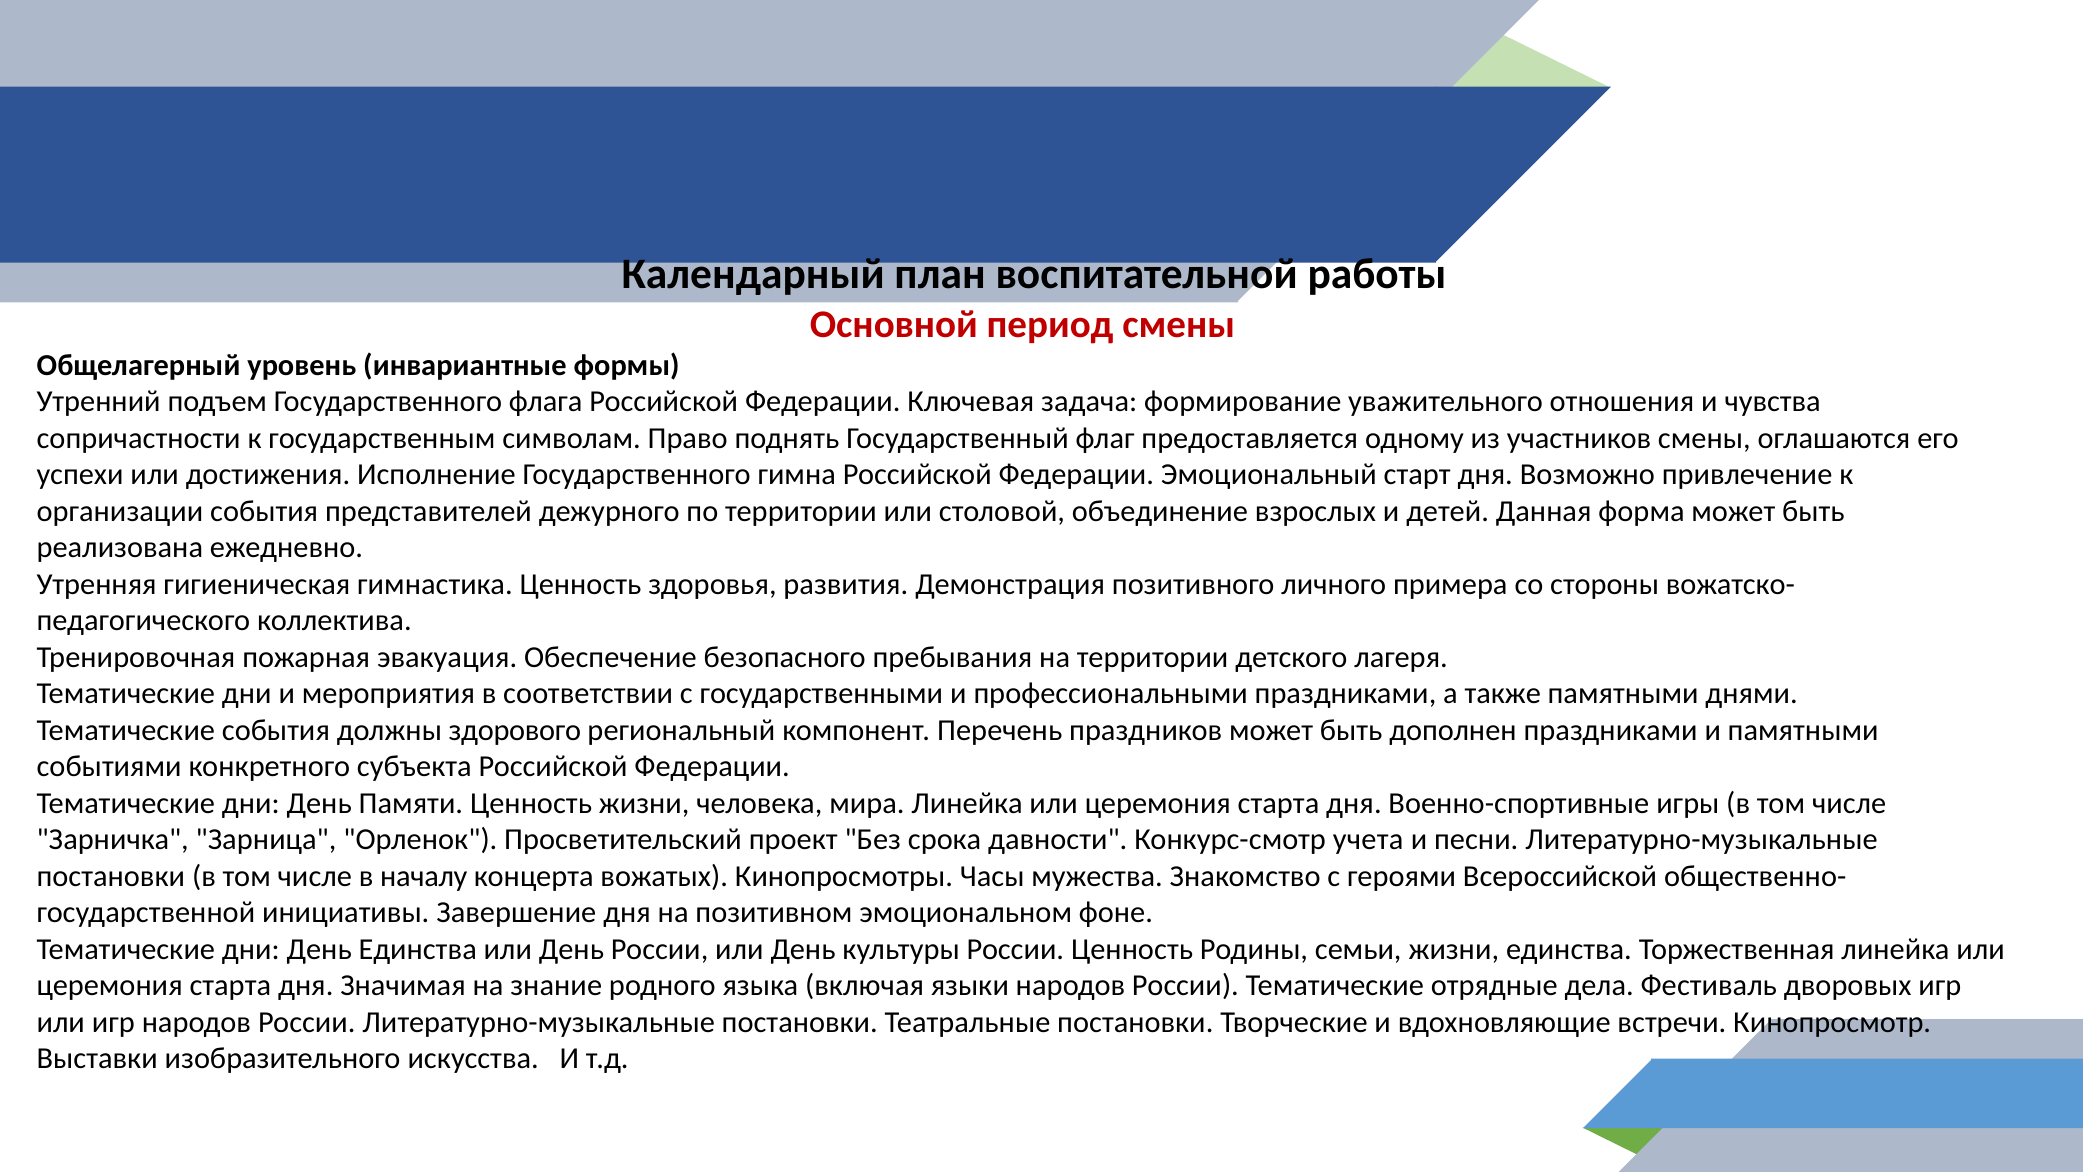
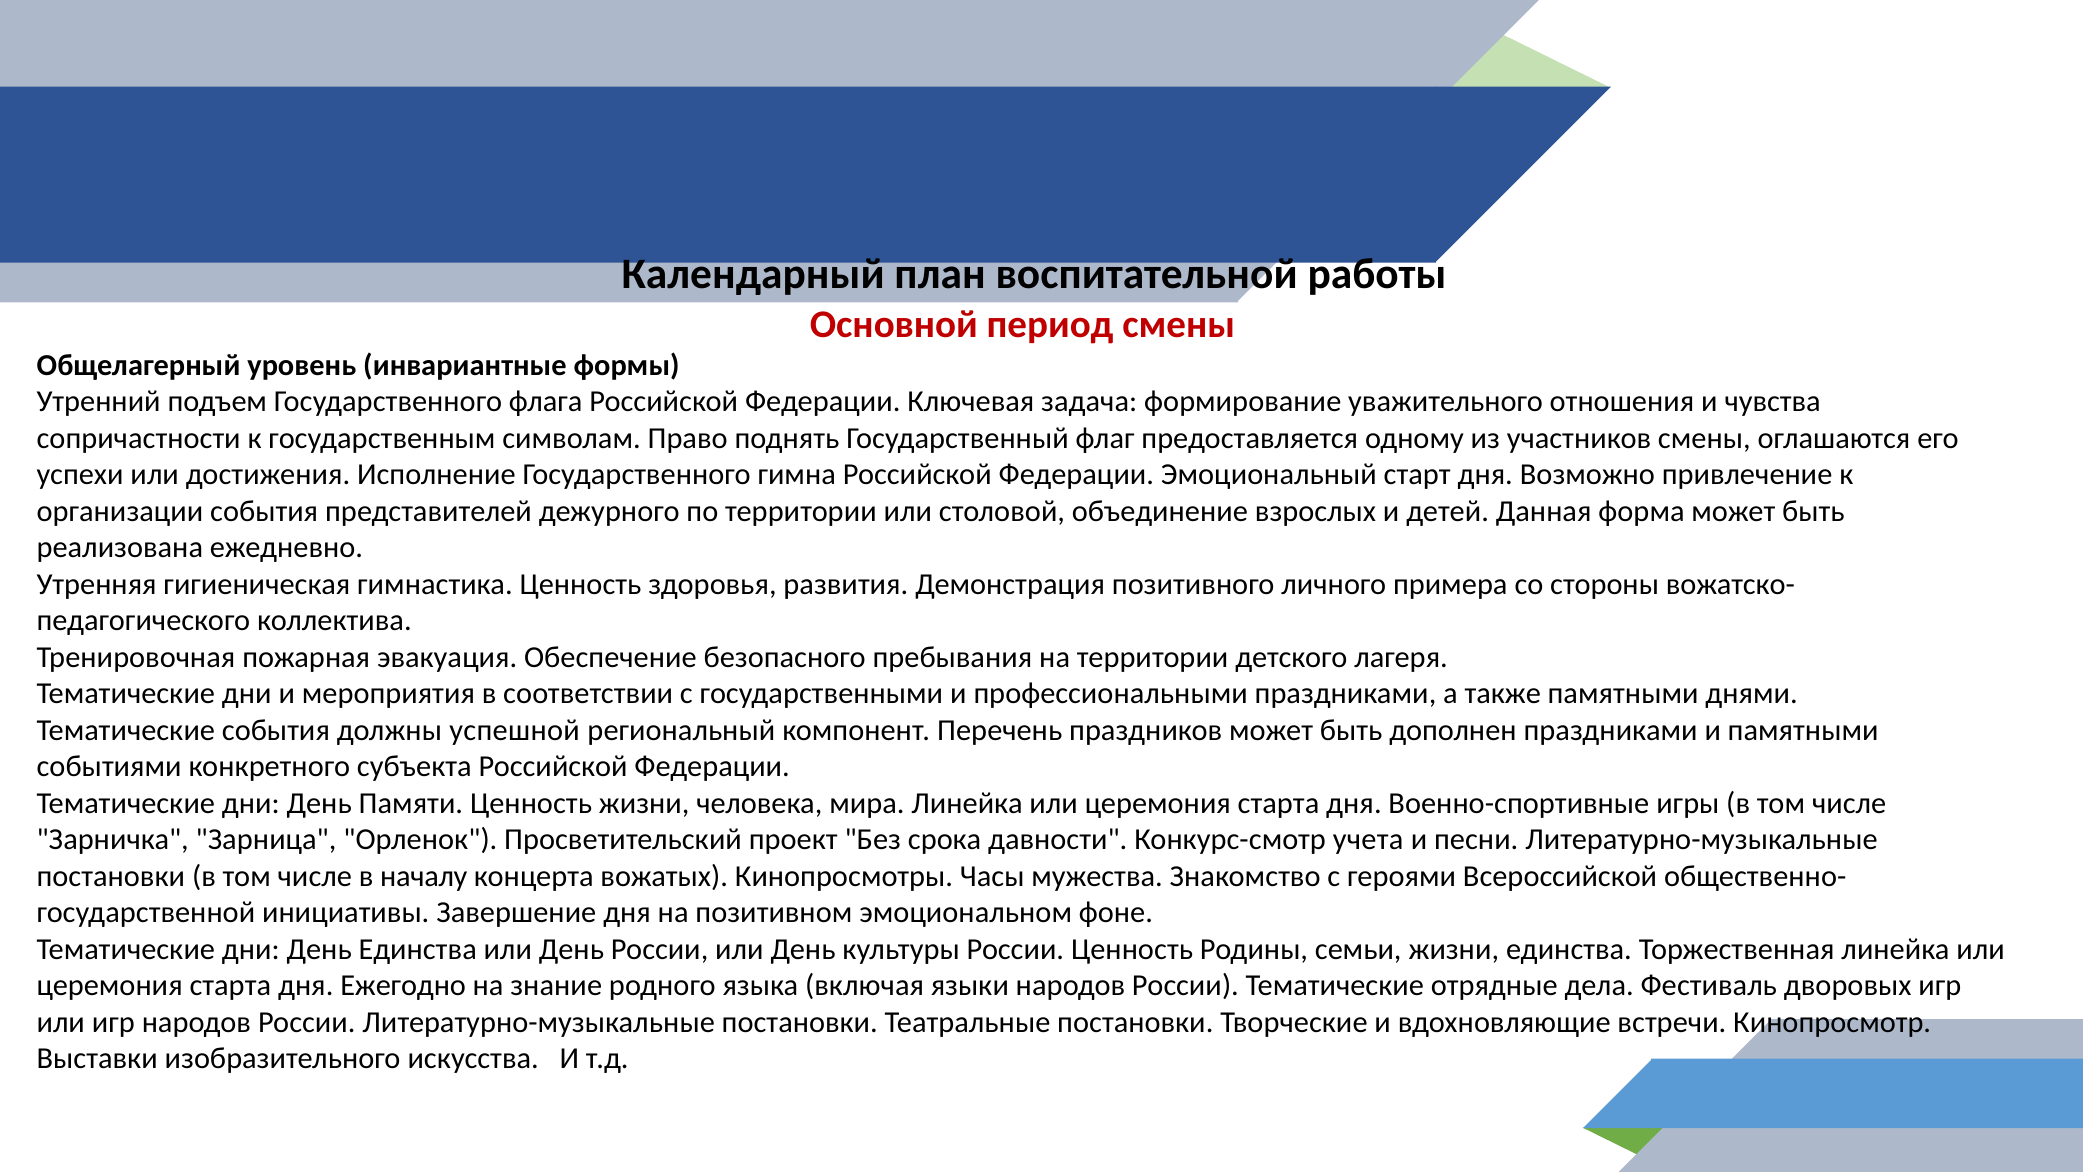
здорового: здорового -> успешной
Значимая: Значимая -> Ежегодно
